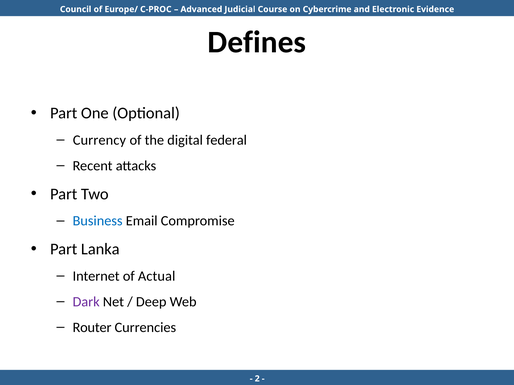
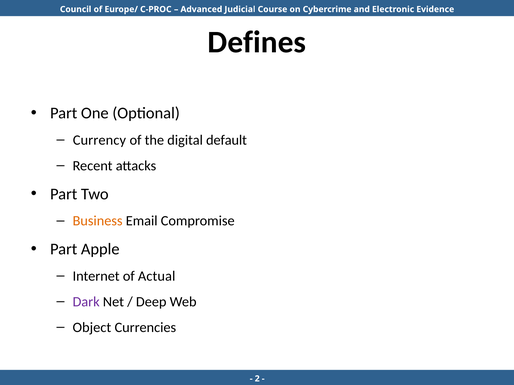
federal: federal -> default
Business colour: blue -> orange
Lanka: Lanka -> Apple
Router: Router -> Object
